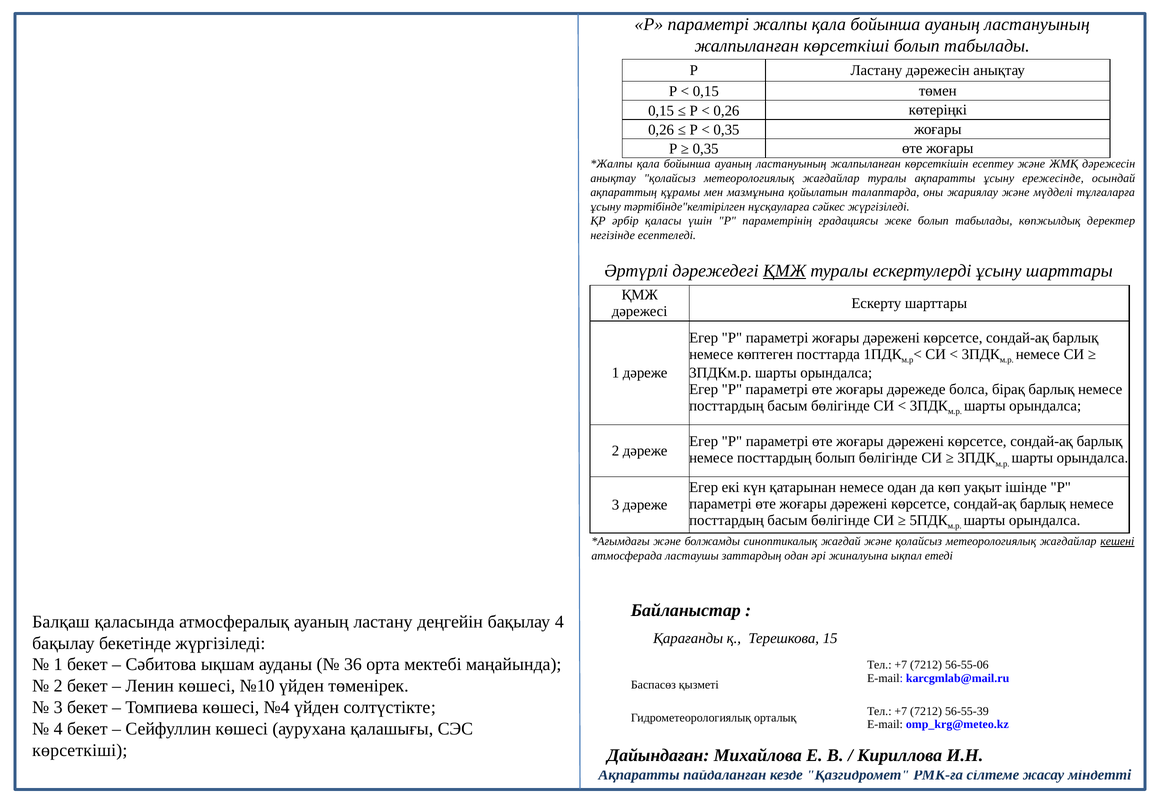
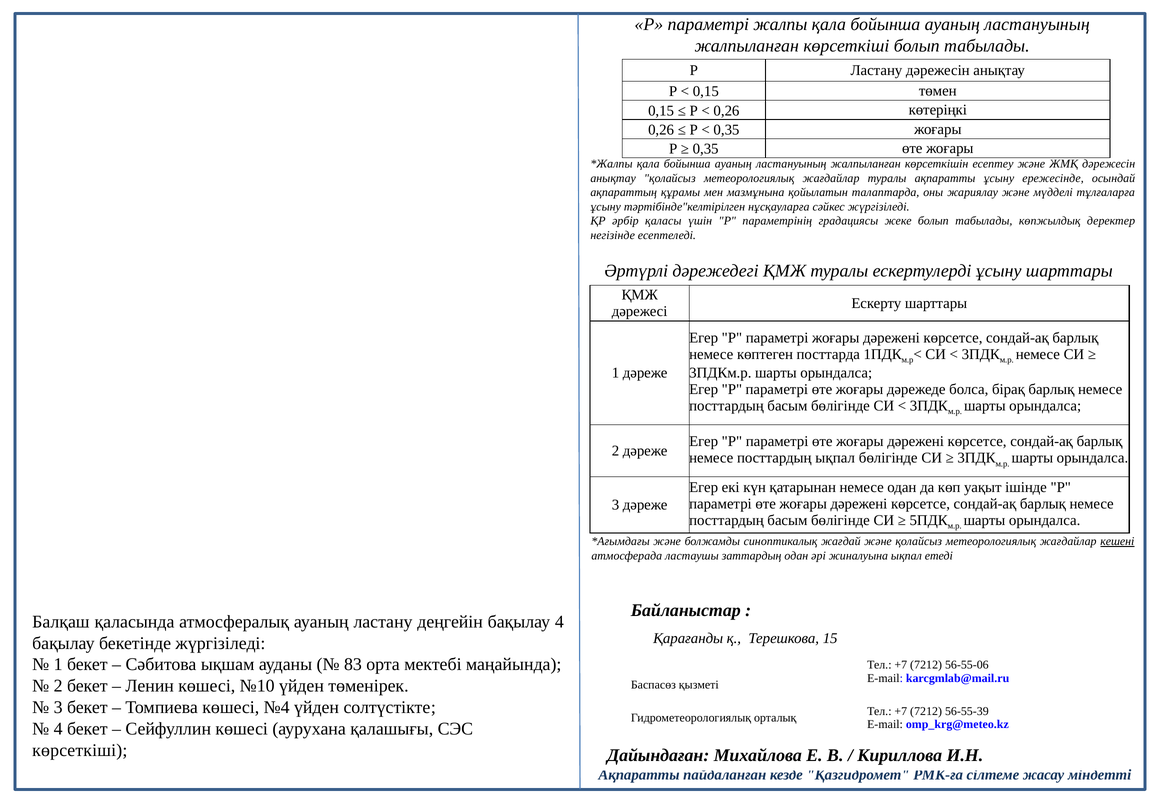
ҚМЖ at (785, 271) underline: present -> none
посттардың болып: болып -> ықпал
36: 36 -> 83
